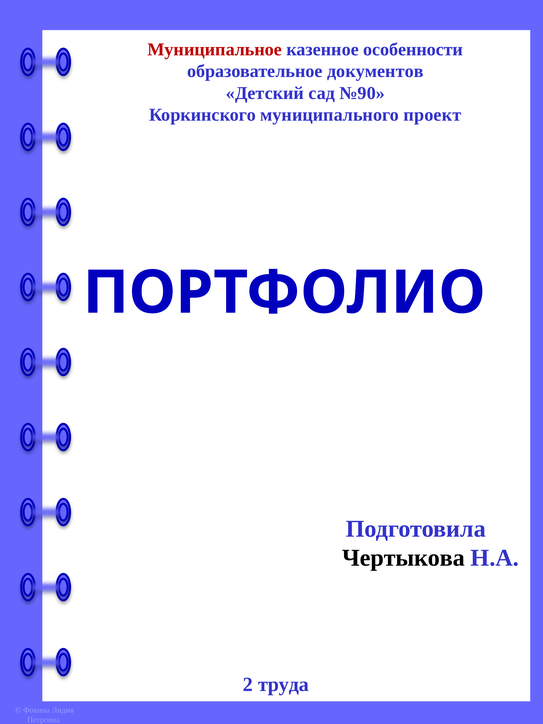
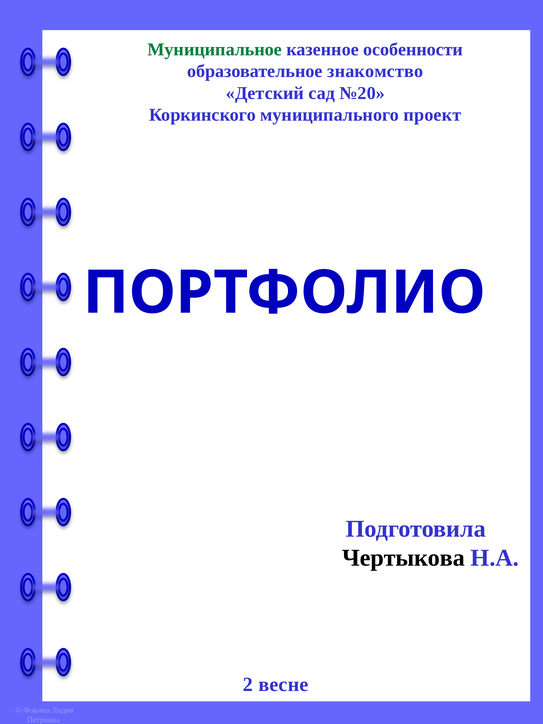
Муниципальное colour: red -> green
документов: документов -> знакомство
№90: №90 -> №20
труда: труда -> весне
